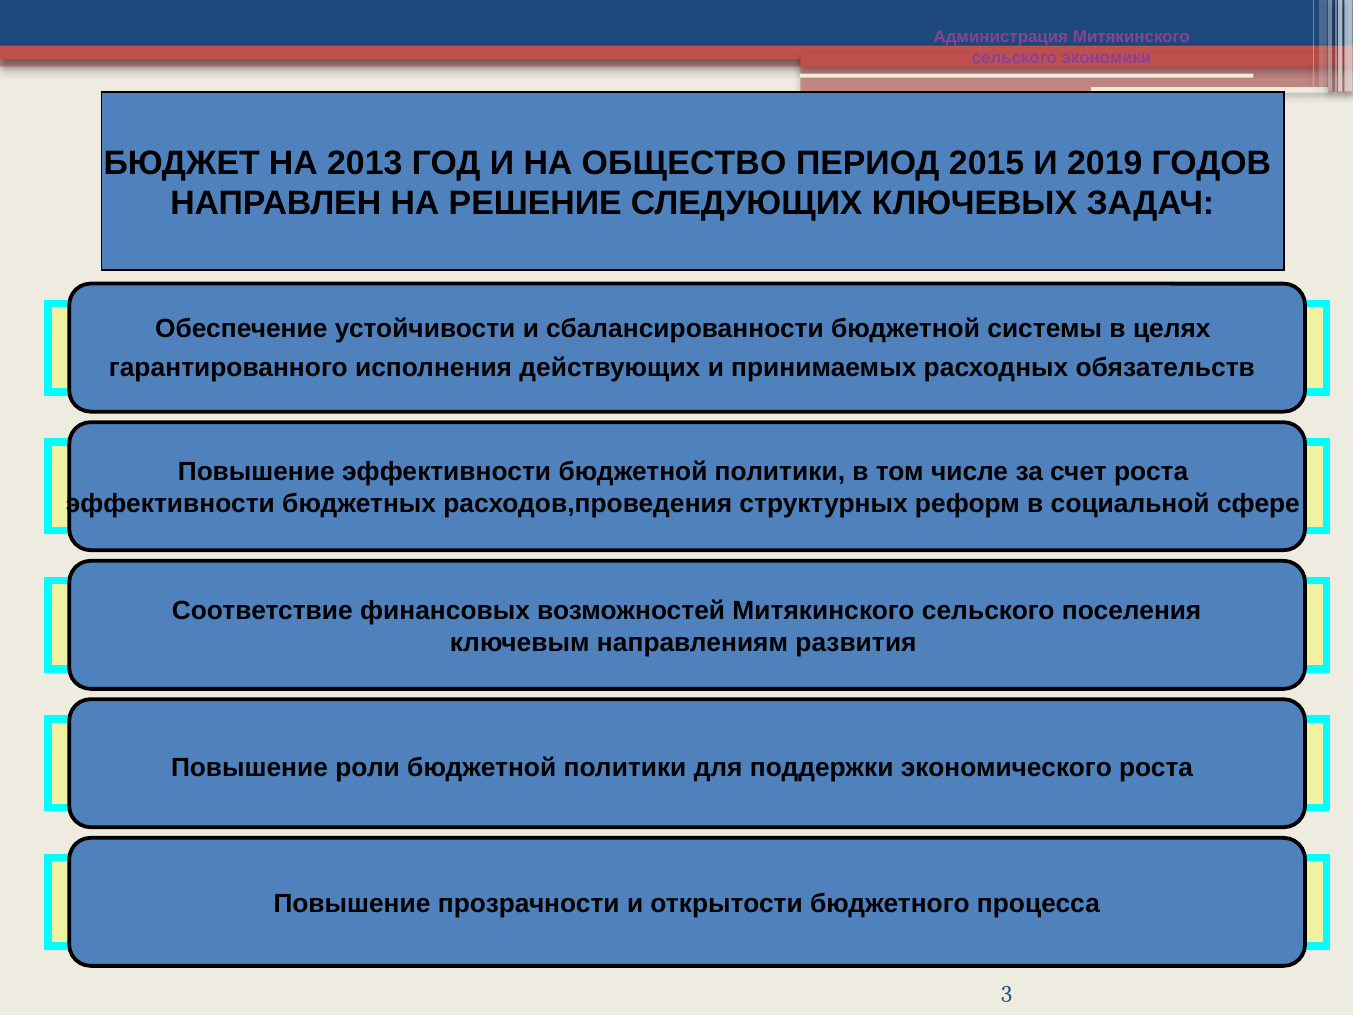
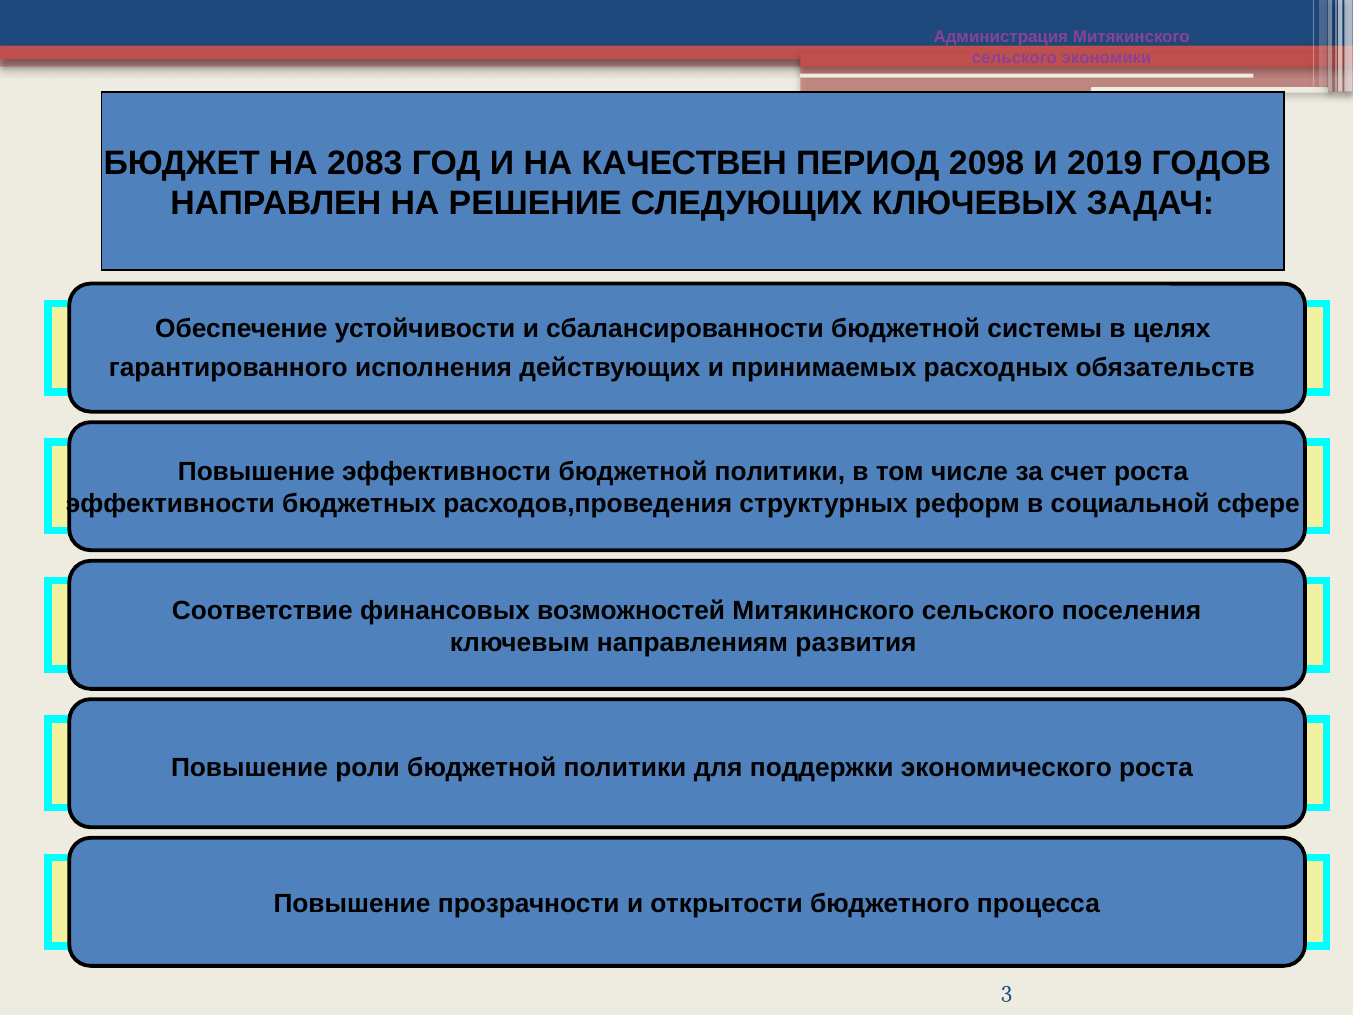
2013: 2013 -> 2083
ОБЩЕСТВО: ОБЩЕСТВО -> КАЧЕСТВЕН
2015: 2015 -> 2098
